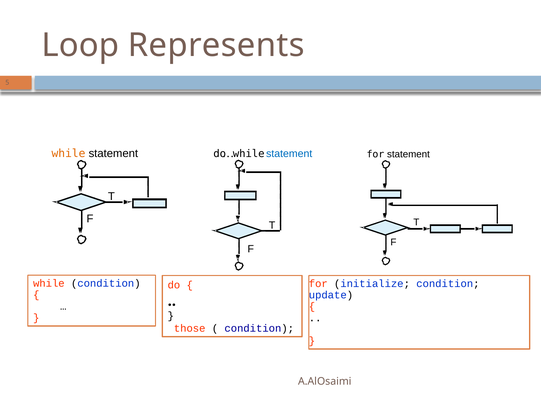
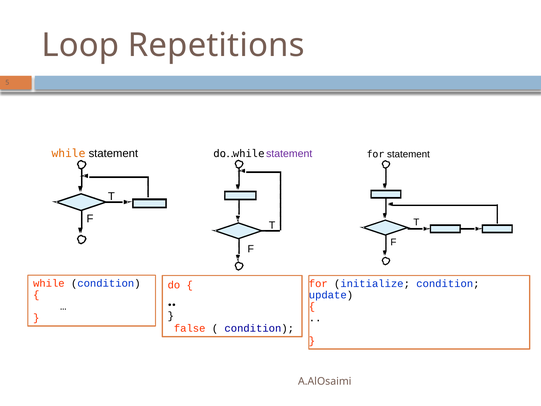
Represents: Represents -> Repetitions
statement at (289, 154) colour: blue -> purple
those: those -> false
